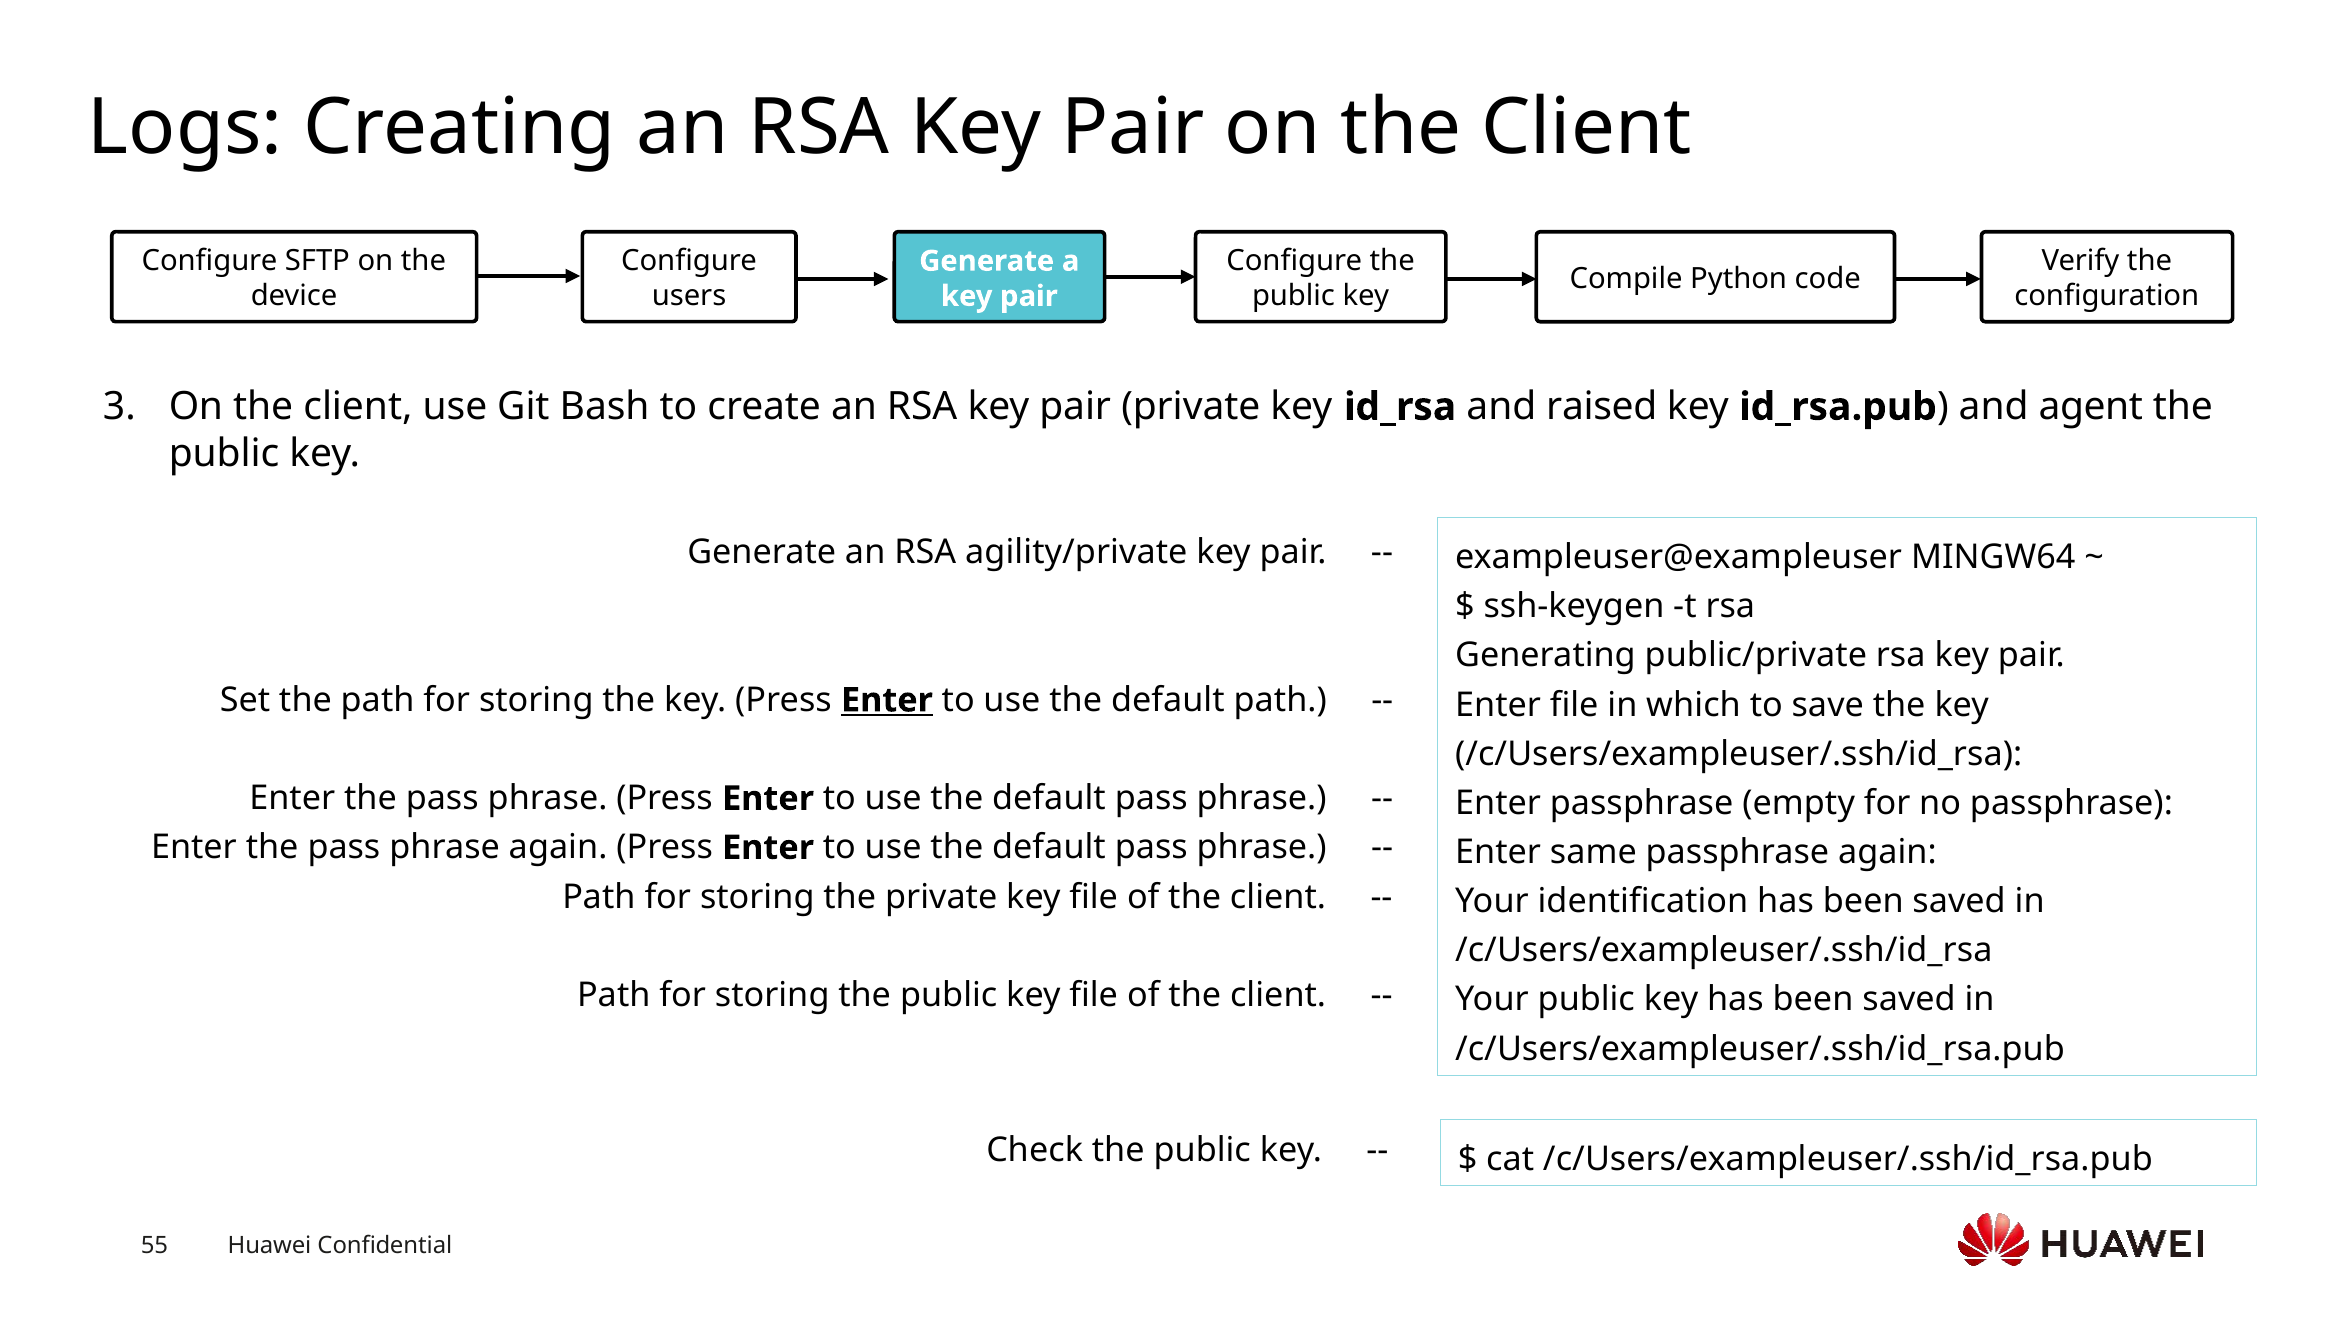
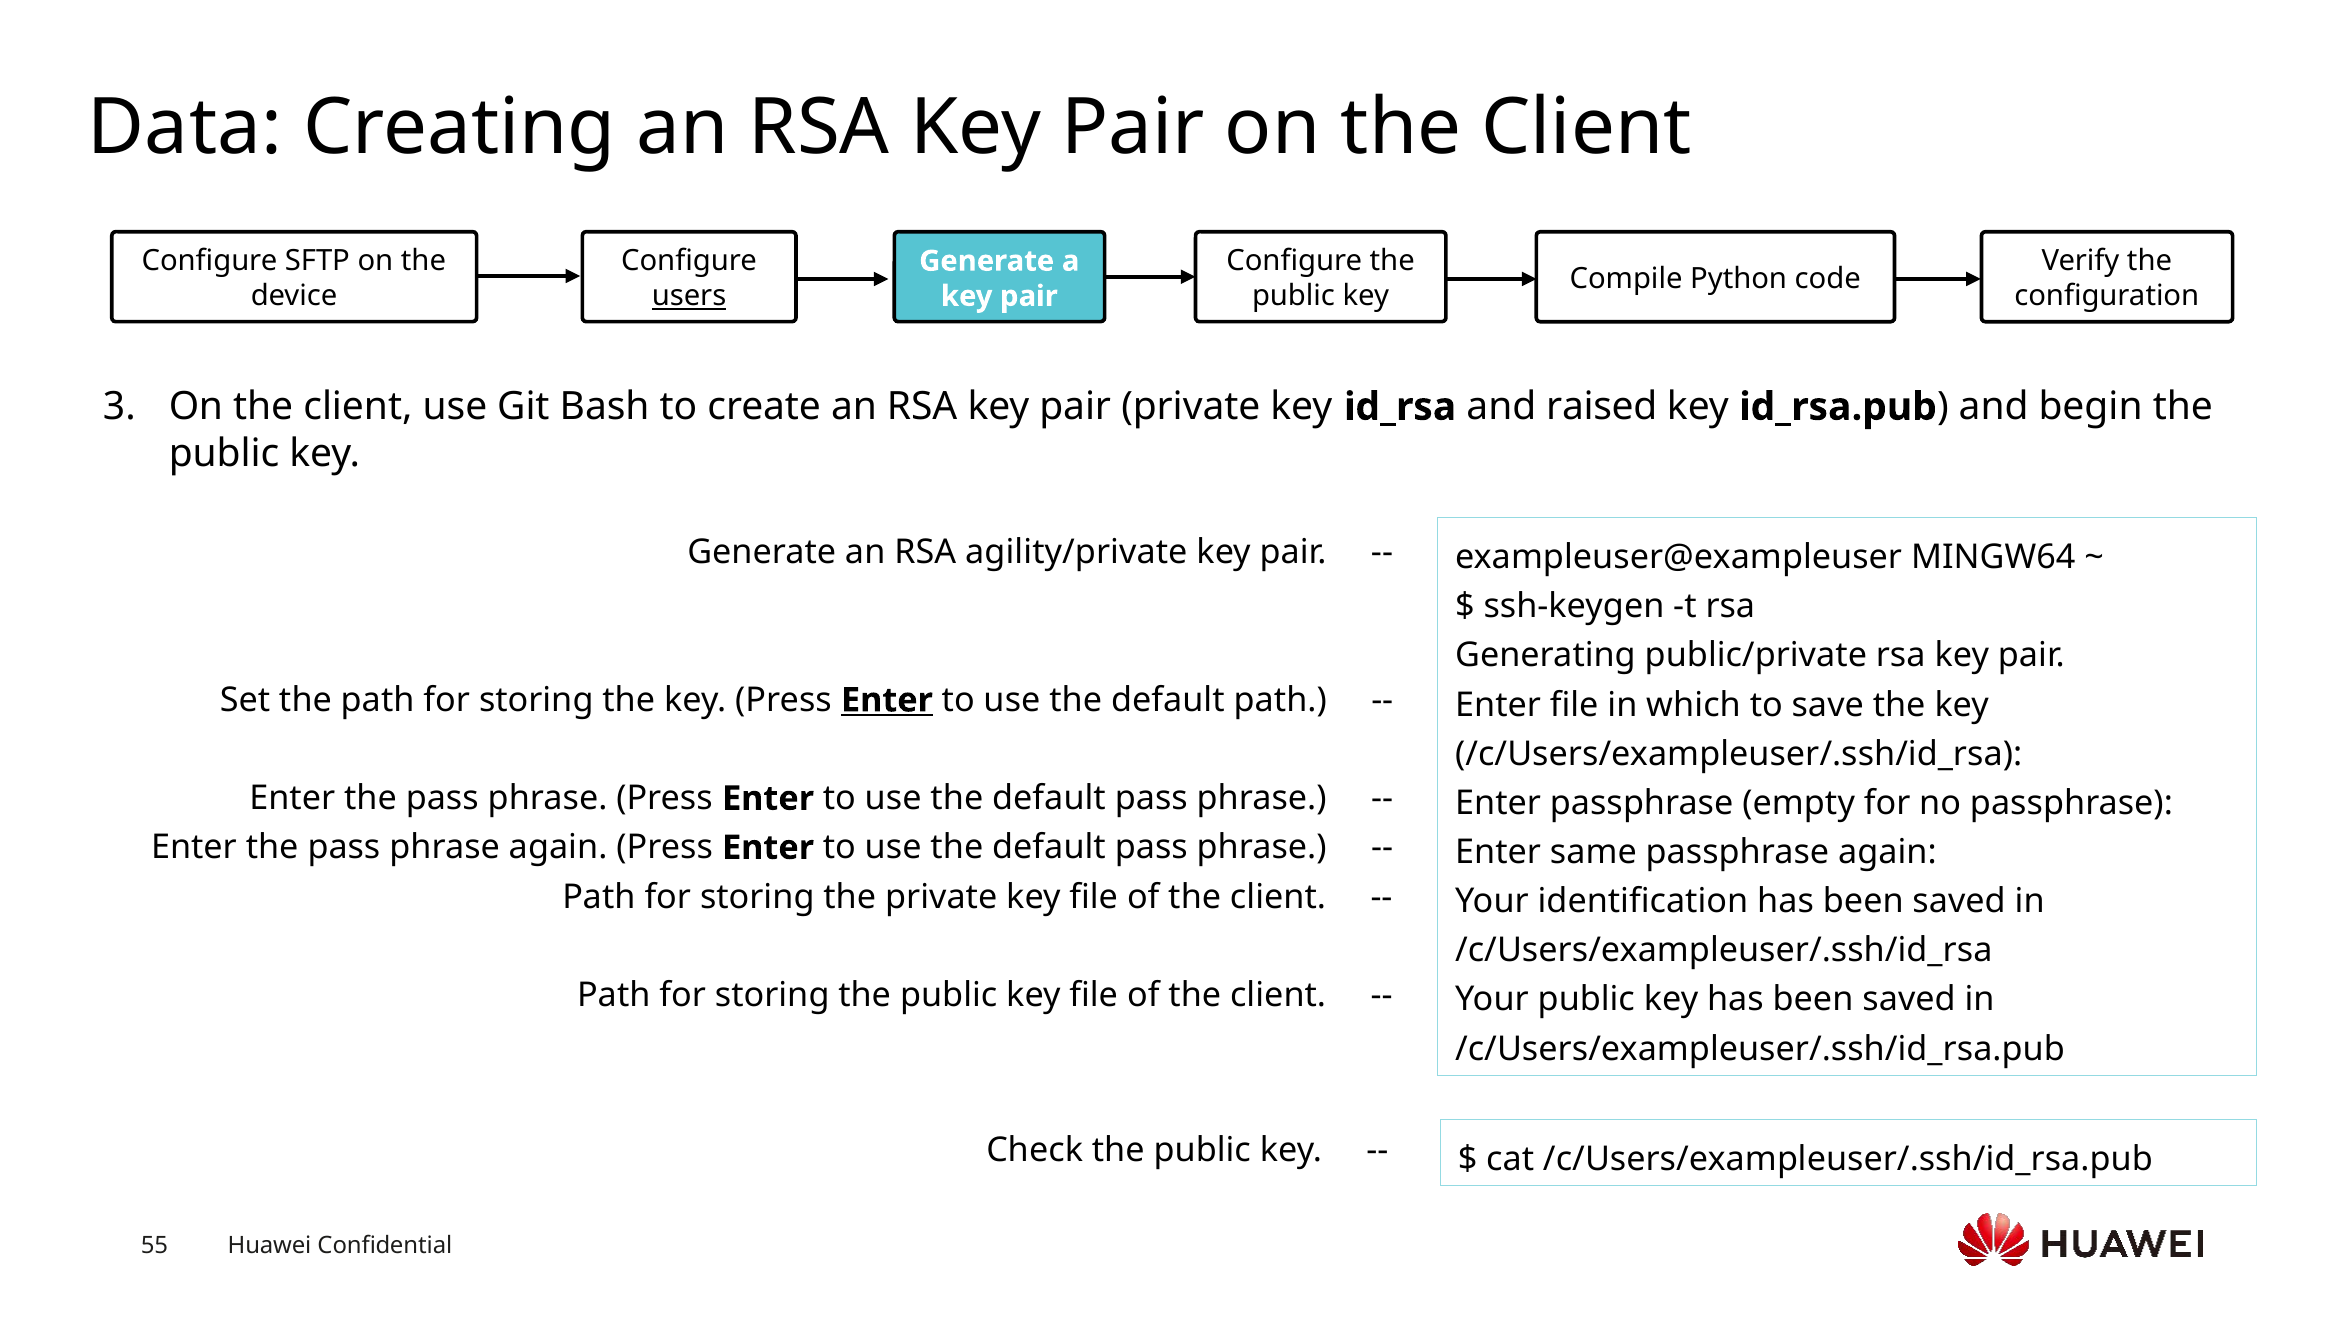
Logs: Logs -> Data
users underline: none -> present
agent: agent -> begin
